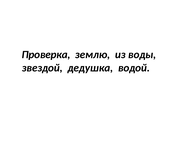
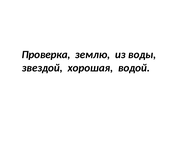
дедушка: дедушка -> хорошая
